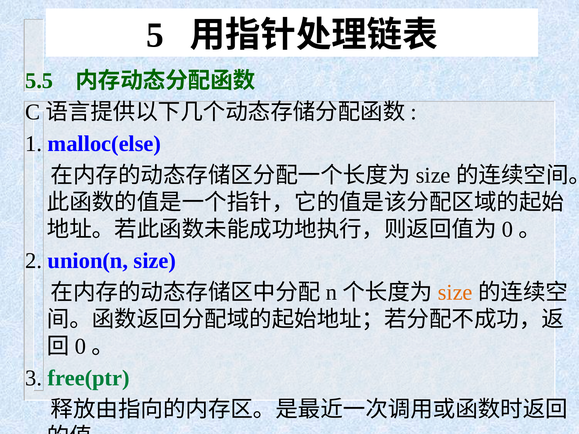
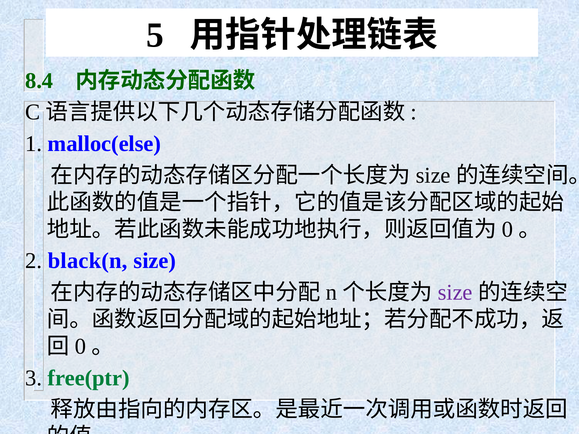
5.5: 5.5 -> 8.4
union(n: union(n -> black(n
size at (455, 293) colour: orange -> purple
